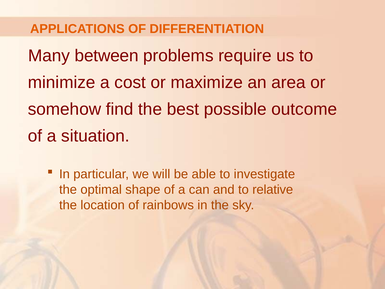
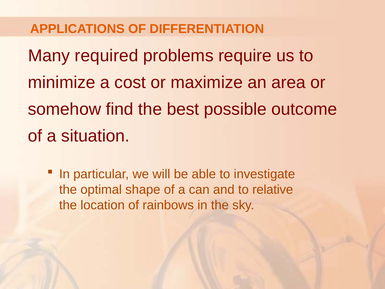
between: between -> required
